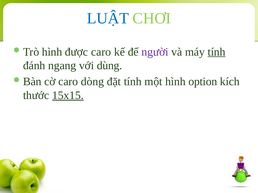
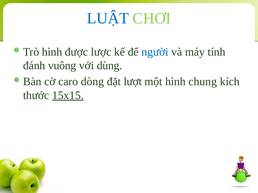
được caro: caro -> lược
người colour: purple -> blue
tính at (217, 52) underline: present -> none
ngang: ngang -> vuông
đặt tính: tính -> lượt
option: option -> chung
